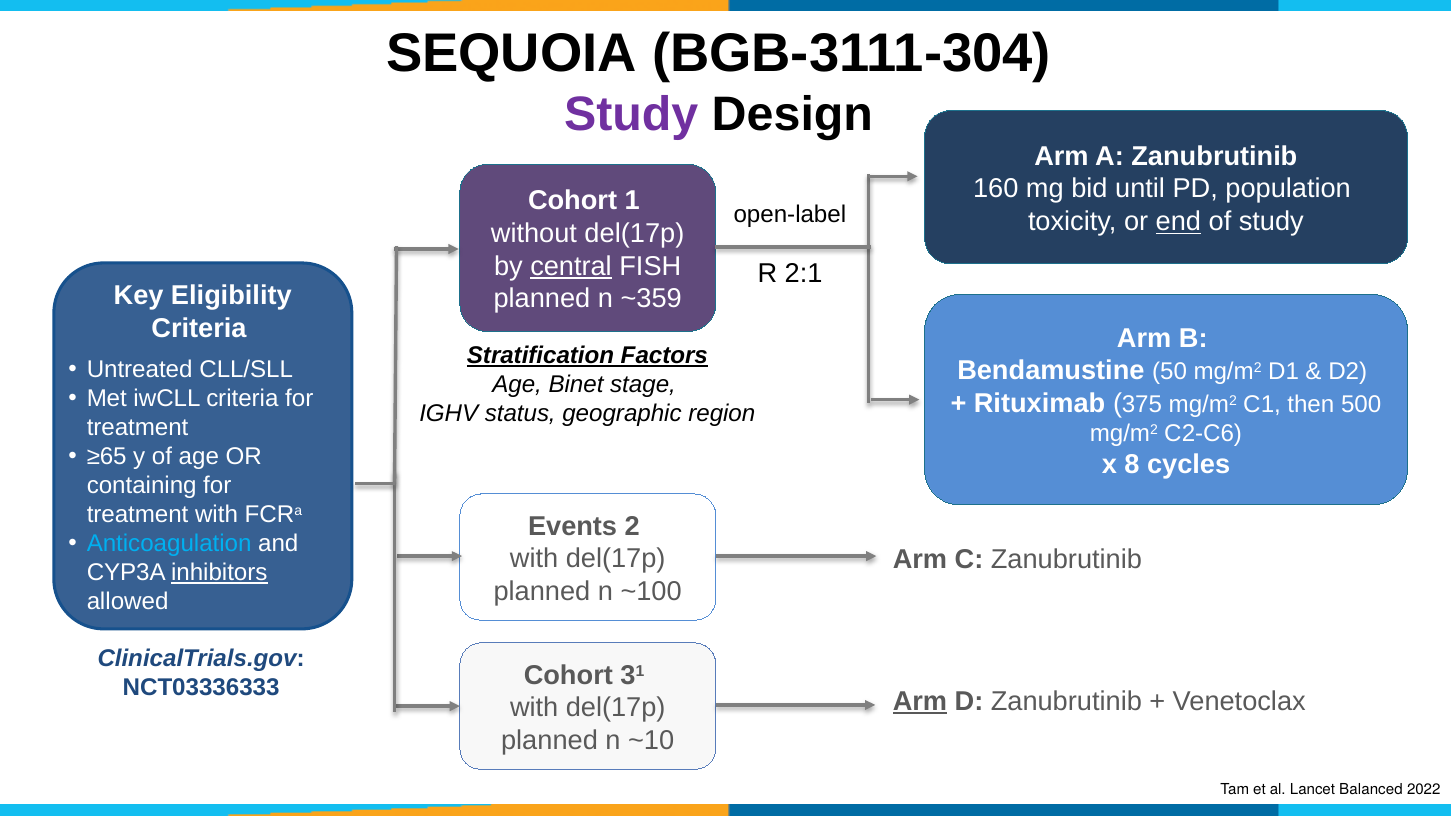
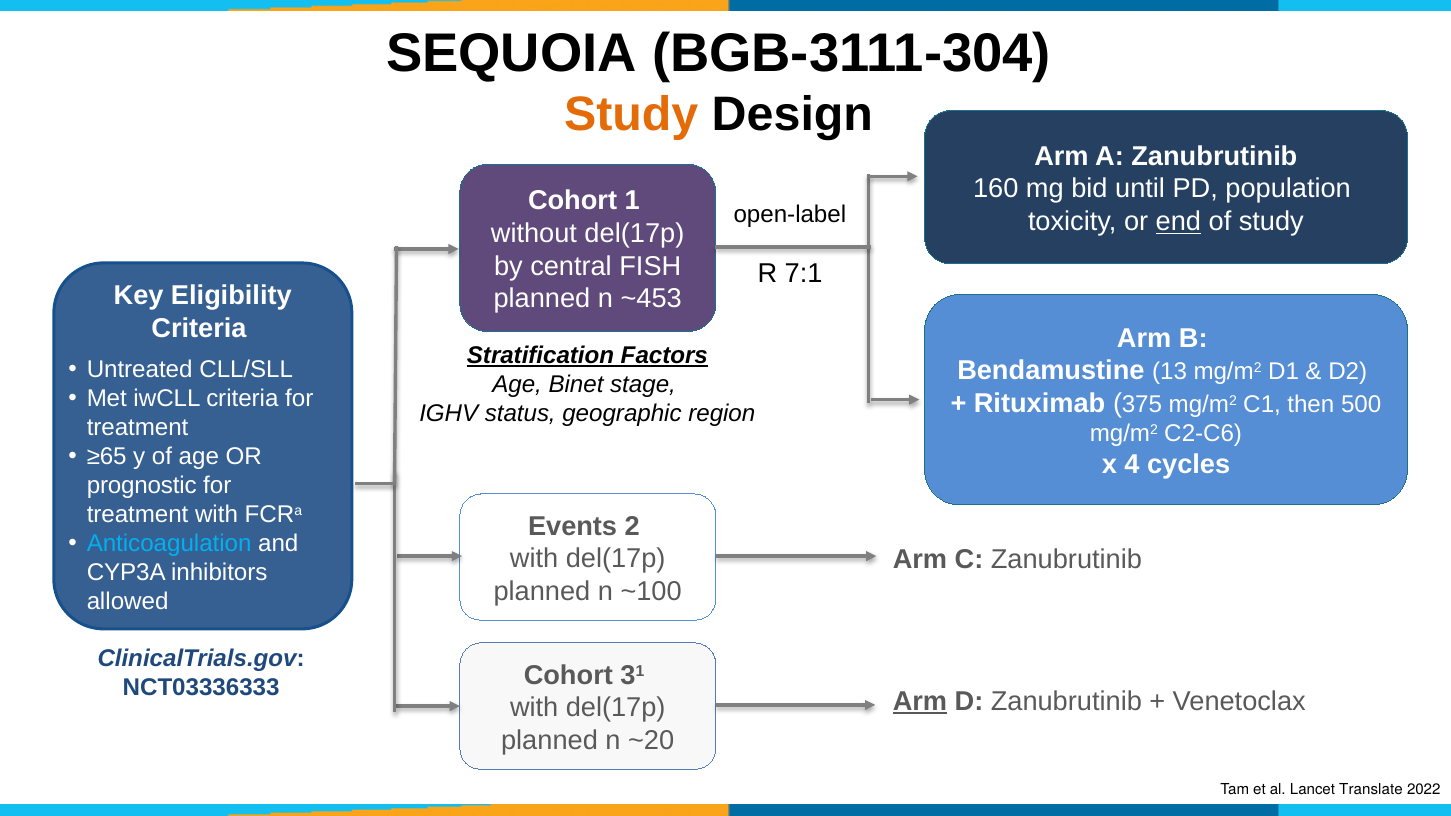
Study at (631, 115) colour: purple -> orange
central underline: present -> none
2:1: 2:1 -> 7:1
~359: ~359 -> ~453
50: 50 -> 13
8: 8 -> 4
containing: containing -> prognostic
inhibitors underline: present -> none
~10: ~10 -> ~20
Balanced: Balanced -> Translate
